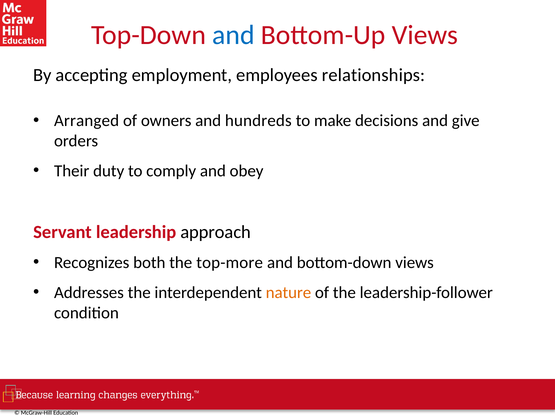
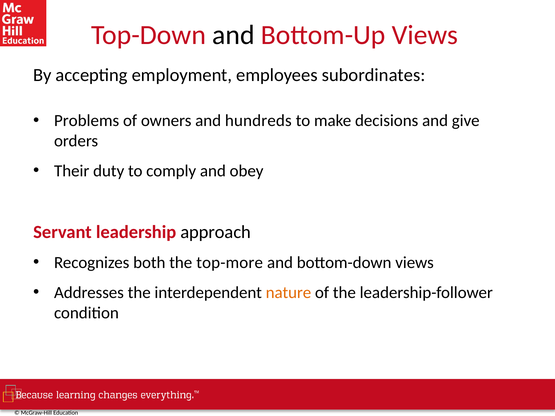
and at (233, 35) colour: blue -> black
relationships: relationships -> subordinates
Arranged: Arranged -> Problems
